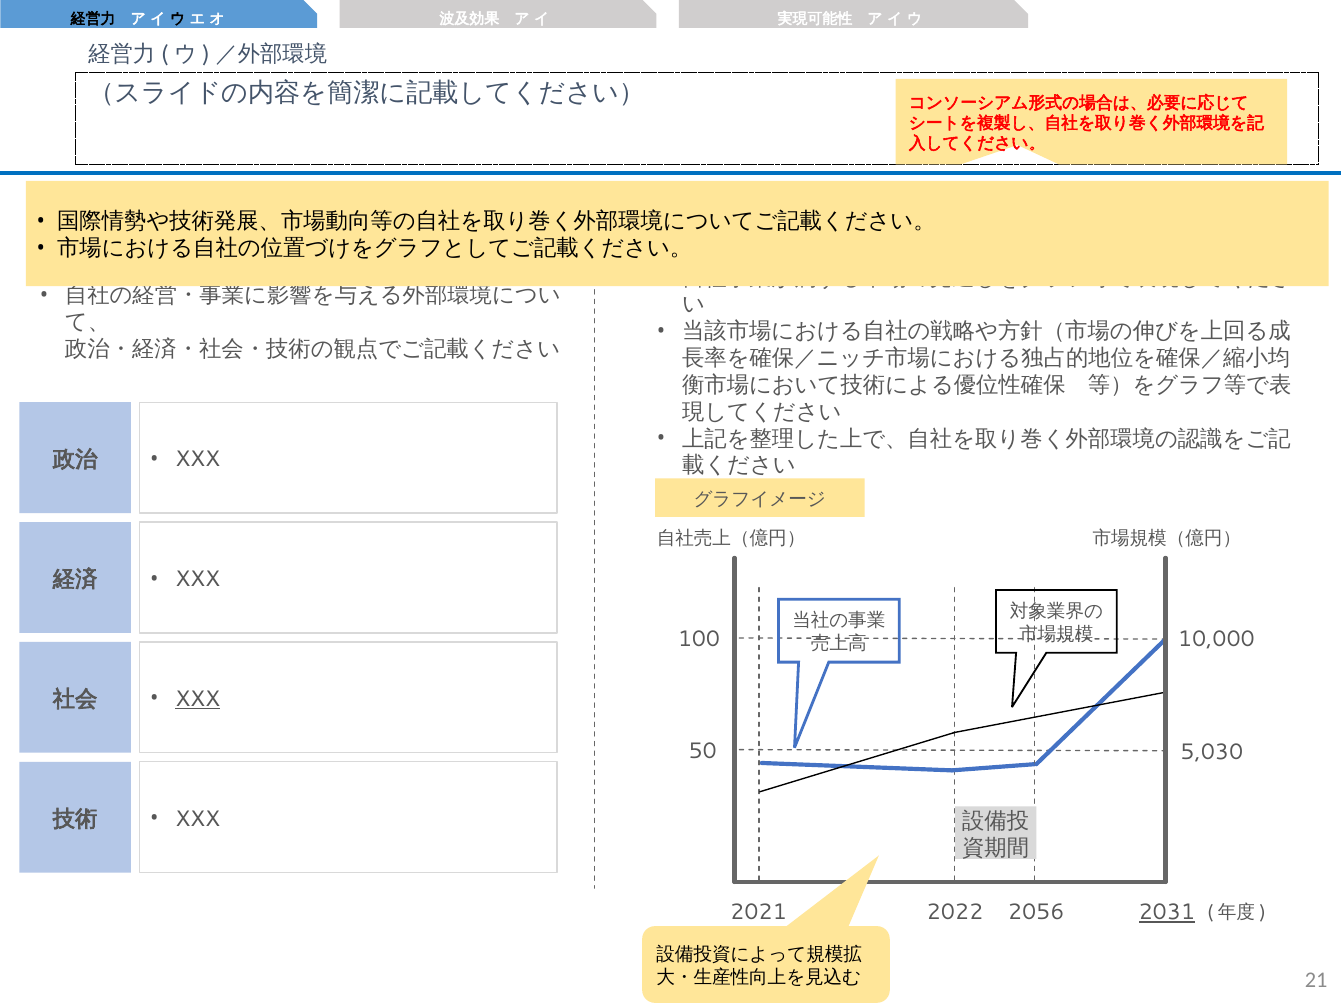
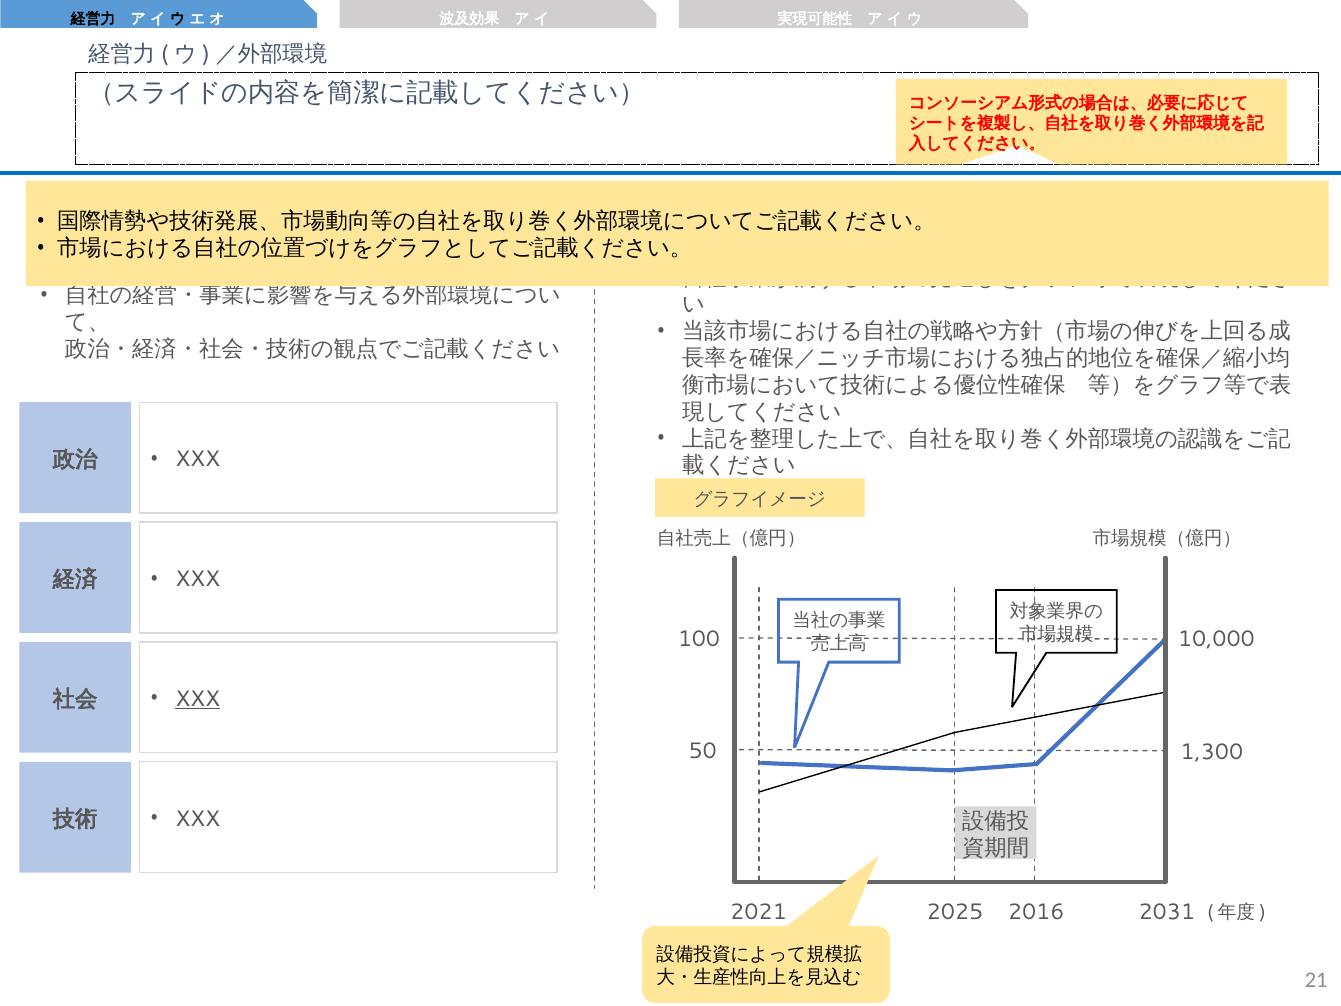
5,030: 5,030 -> 1,300
2022: 2022 -> 2025
2056: 2056 -> 2016
2031 underline: present -> none
